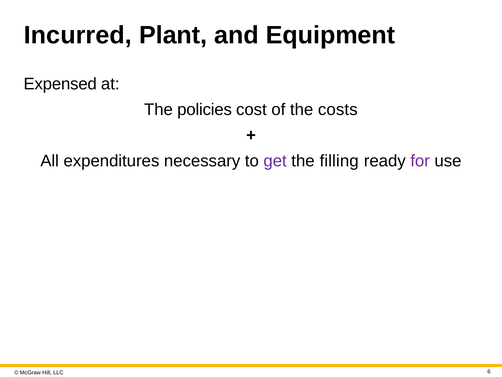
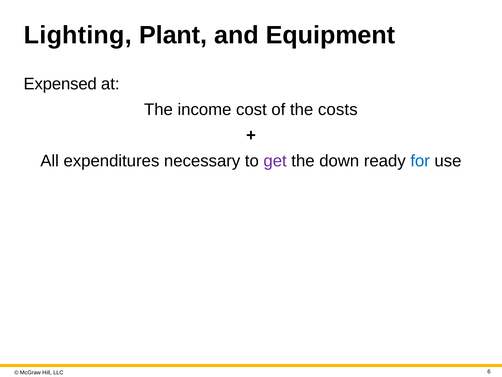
Incurred: Incurred -> Lighting
policies: policies -> income
filling: filling -> down
for colour: purple -> blue
